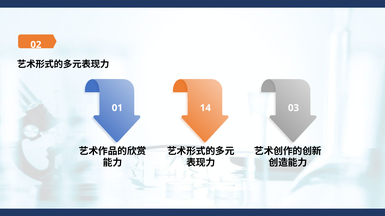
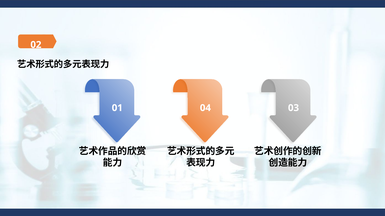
14: 14 -> 04
